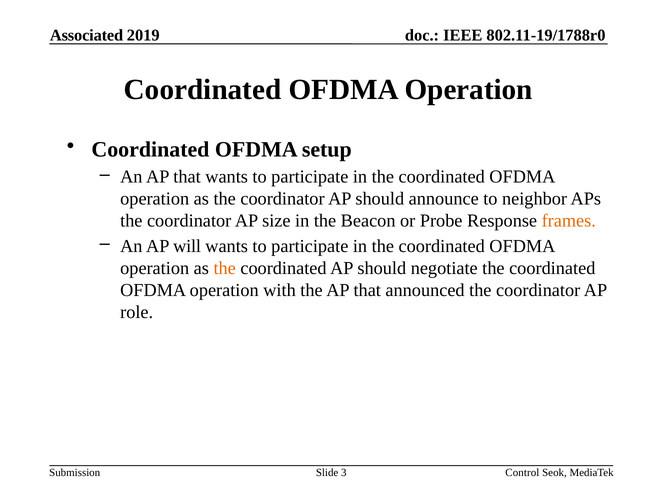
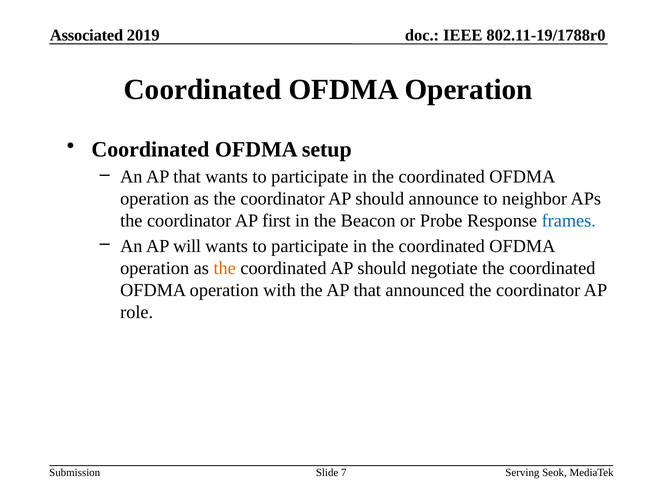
size: size -> first
frames colour: orange -> blue
Control: Control -> Serving
3: 3 -> 7
